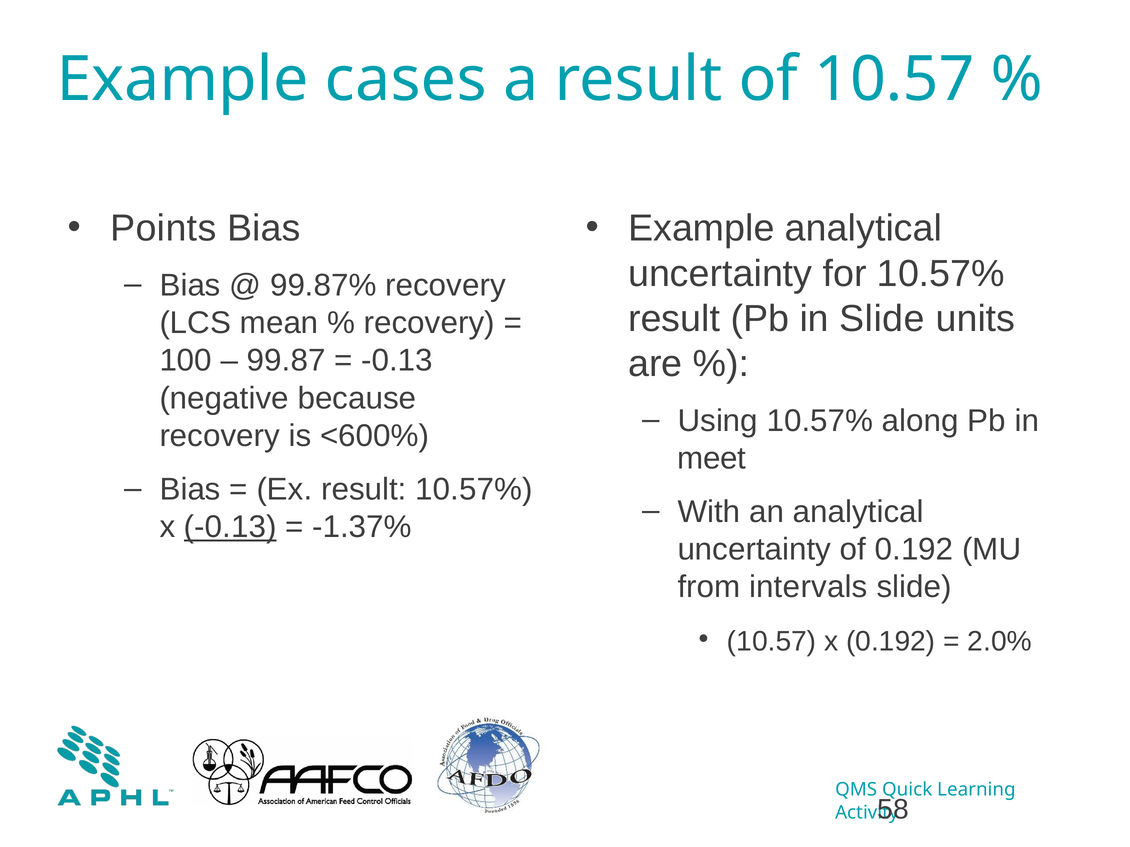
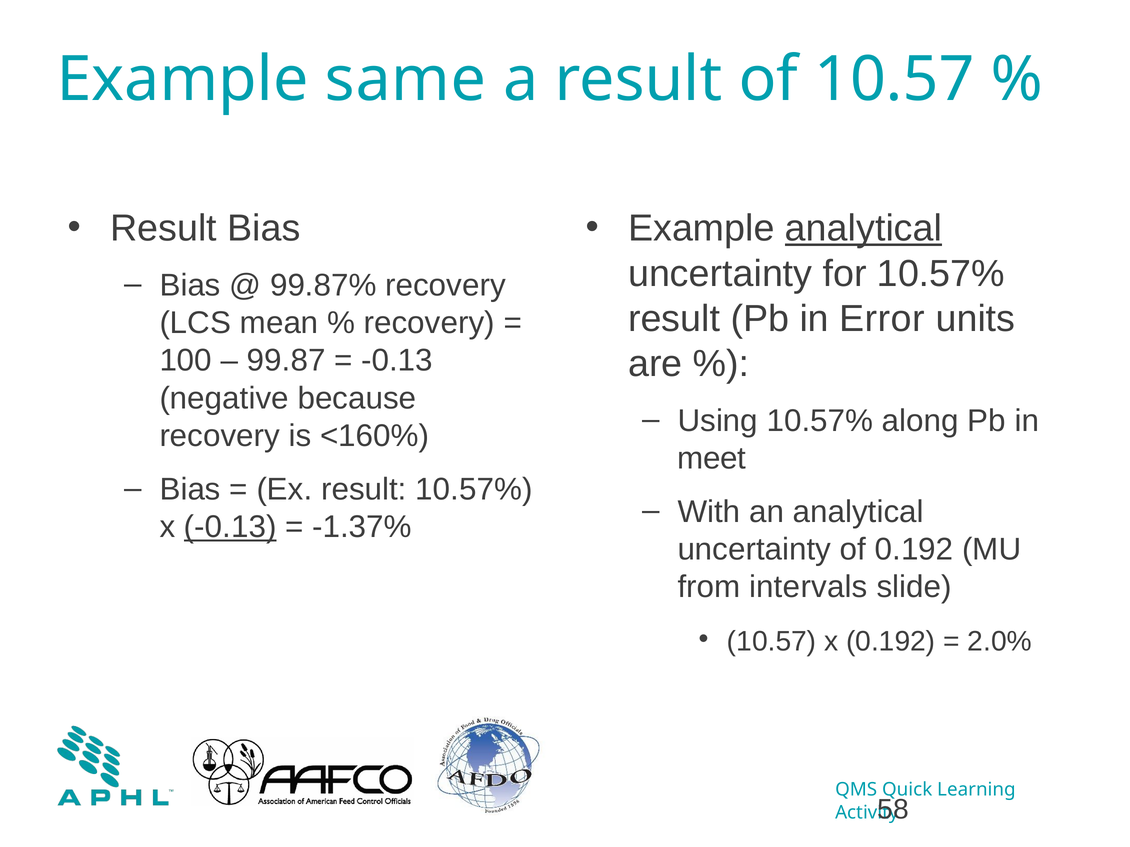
cases: cases -> same
Points at (163, 229): Points -> Result
analytical at (864, 229) underline: none -> present
in Slide: Slide -> Error
<600%: <600% -> <160%
